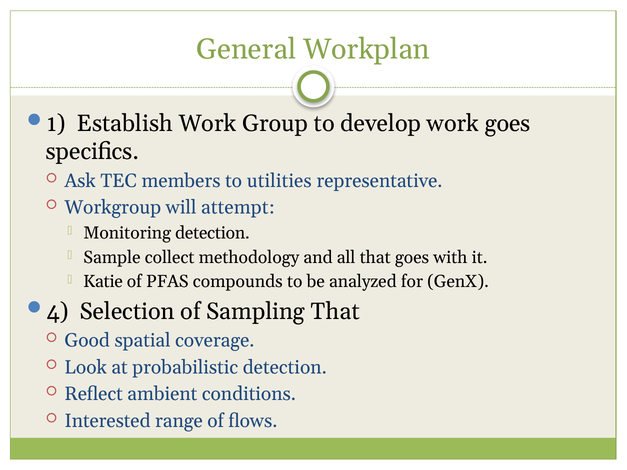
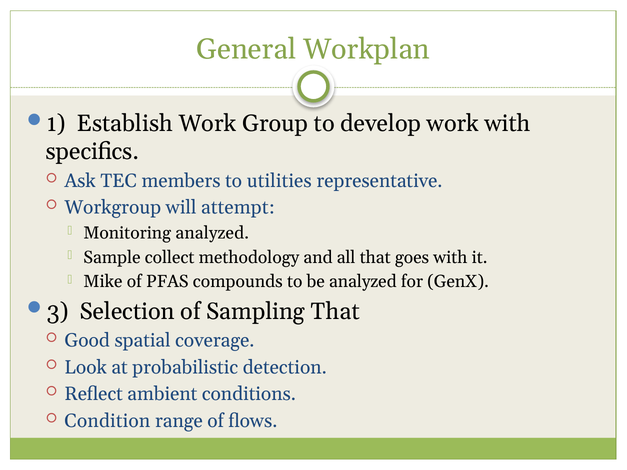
work goes: goes -> with
Monitoring detection: detection -> analyzed
Katie: Katie -> Mike
4: 4 -> 3
Interested: Interested -> Condition
